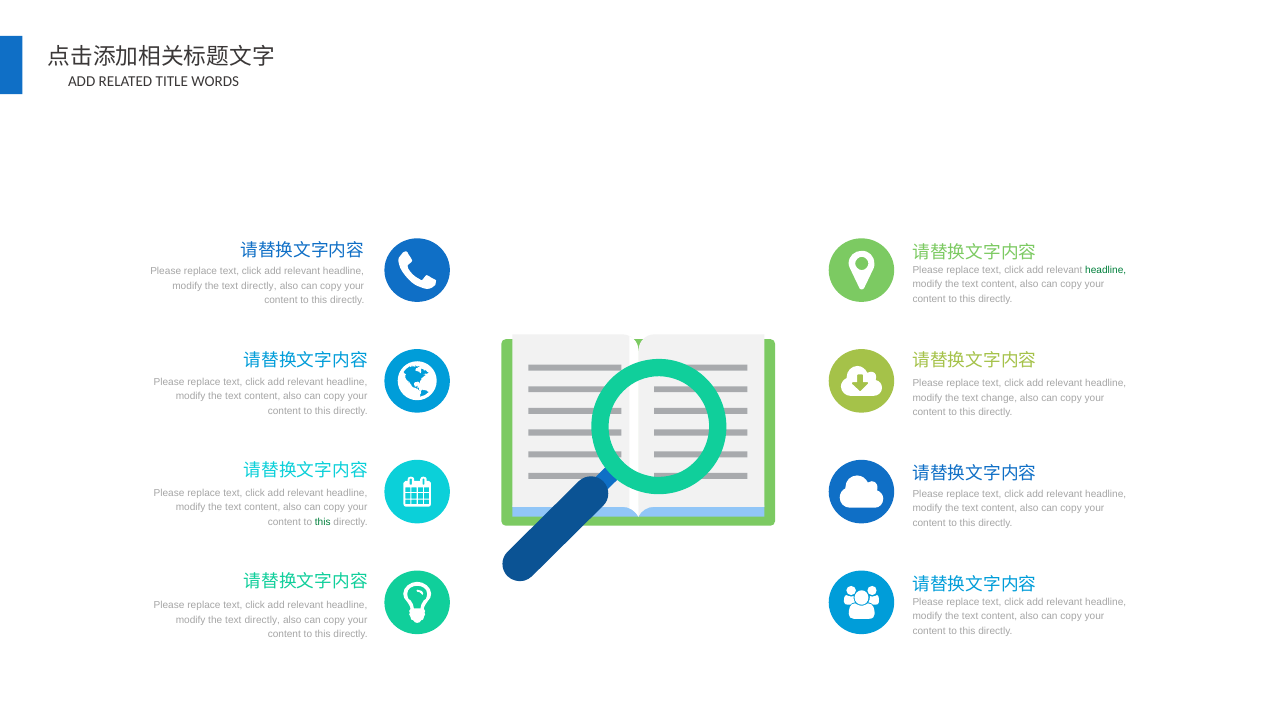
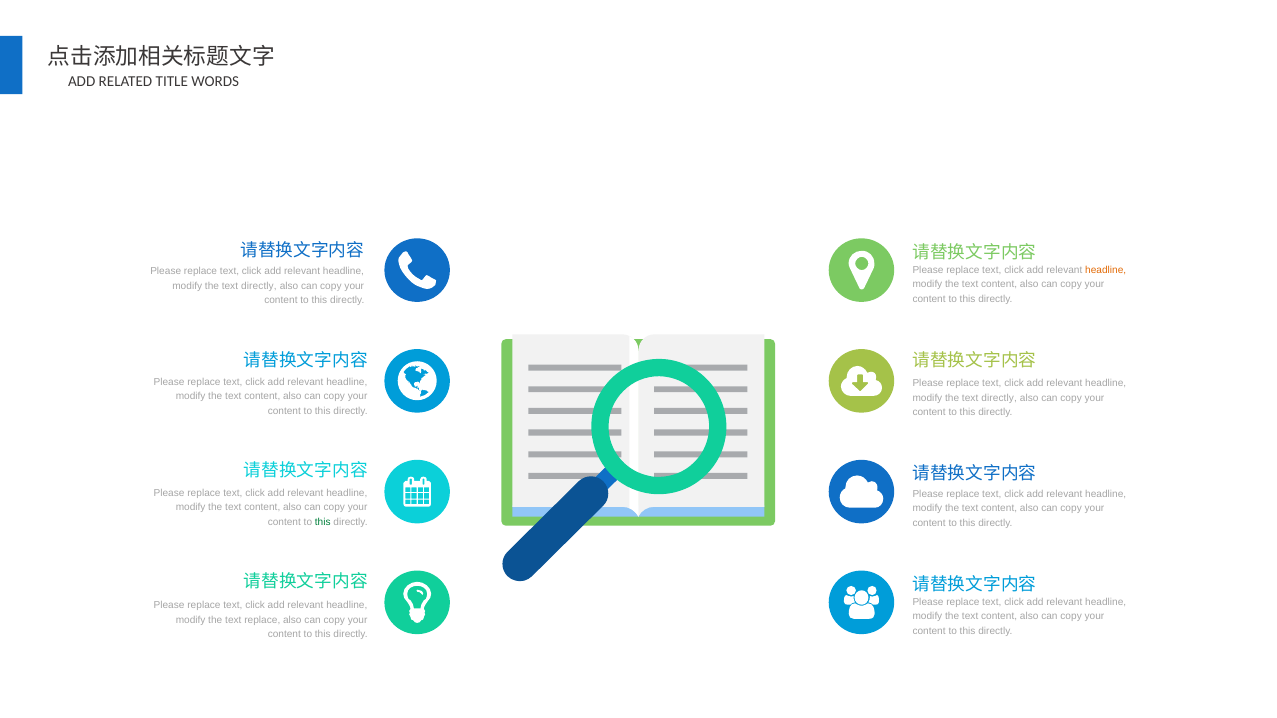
headline at (1106, 270) colour: green -> orange
change at (999, 398): change -> directly
directly at (262, 620): directly -> replace
